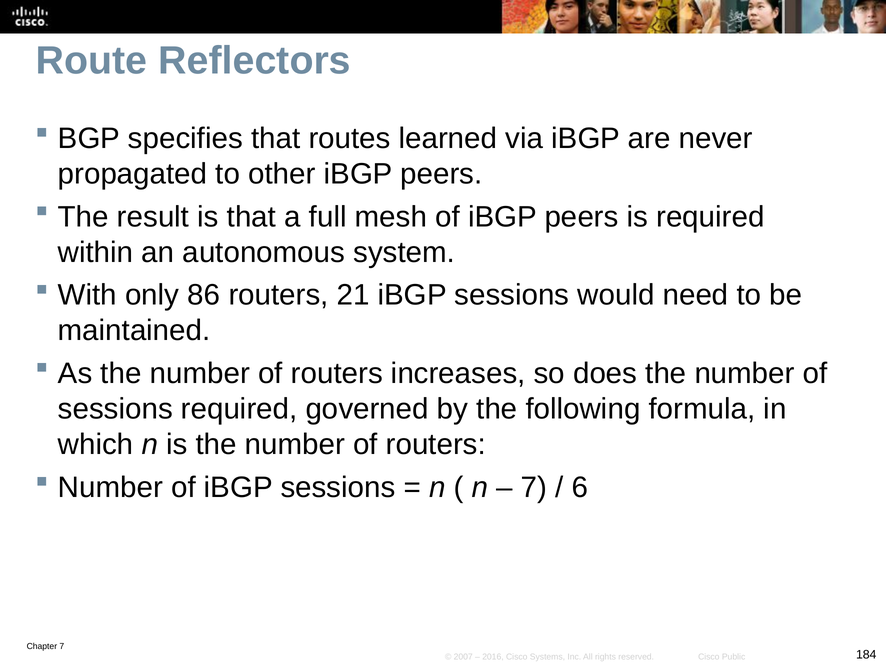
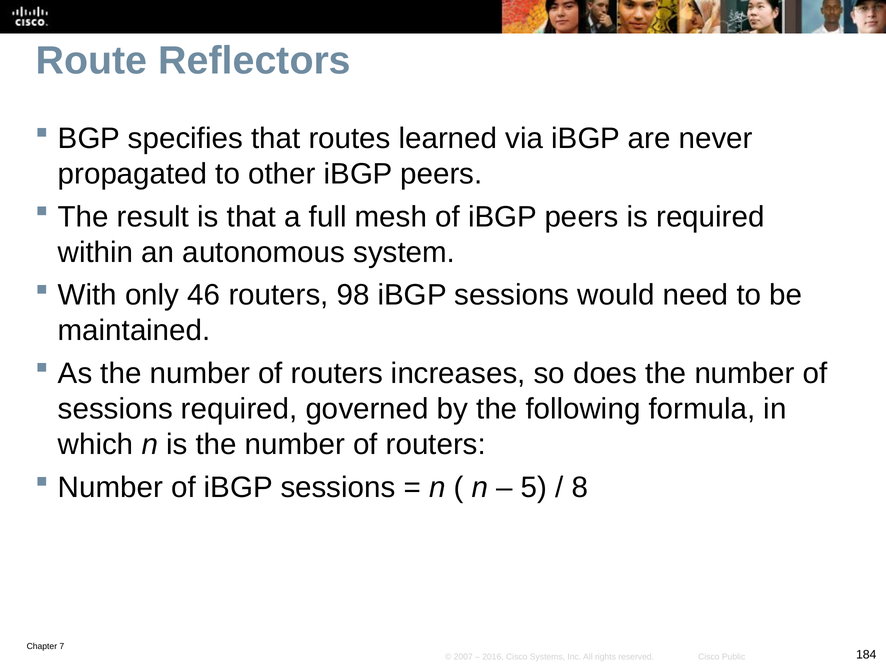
86: 86 -> 46
21: 21 -> 98
7 at (534, 487): 7 -> 5
6: 6 -> 8
